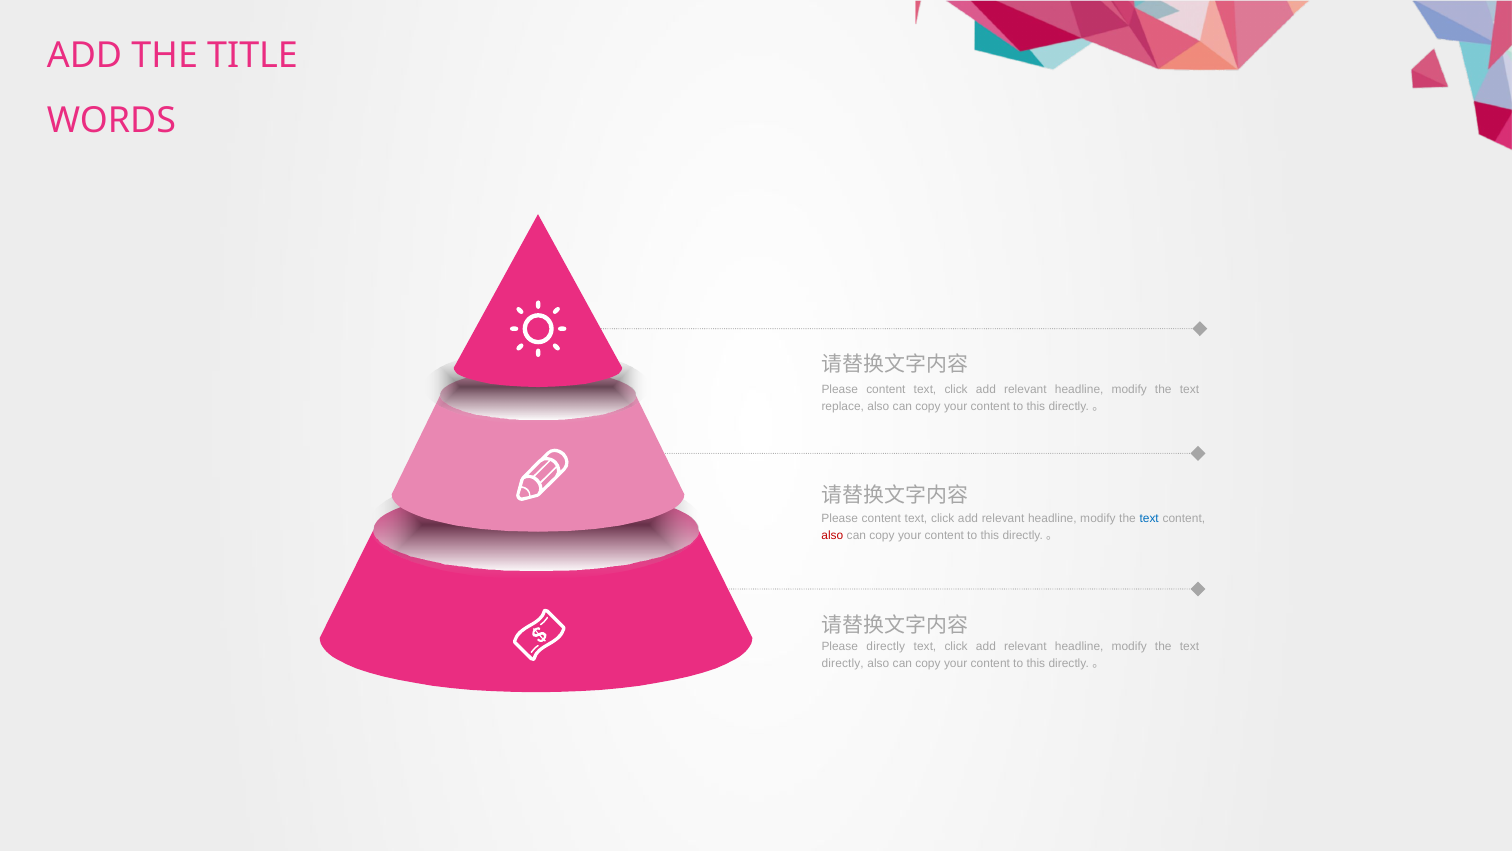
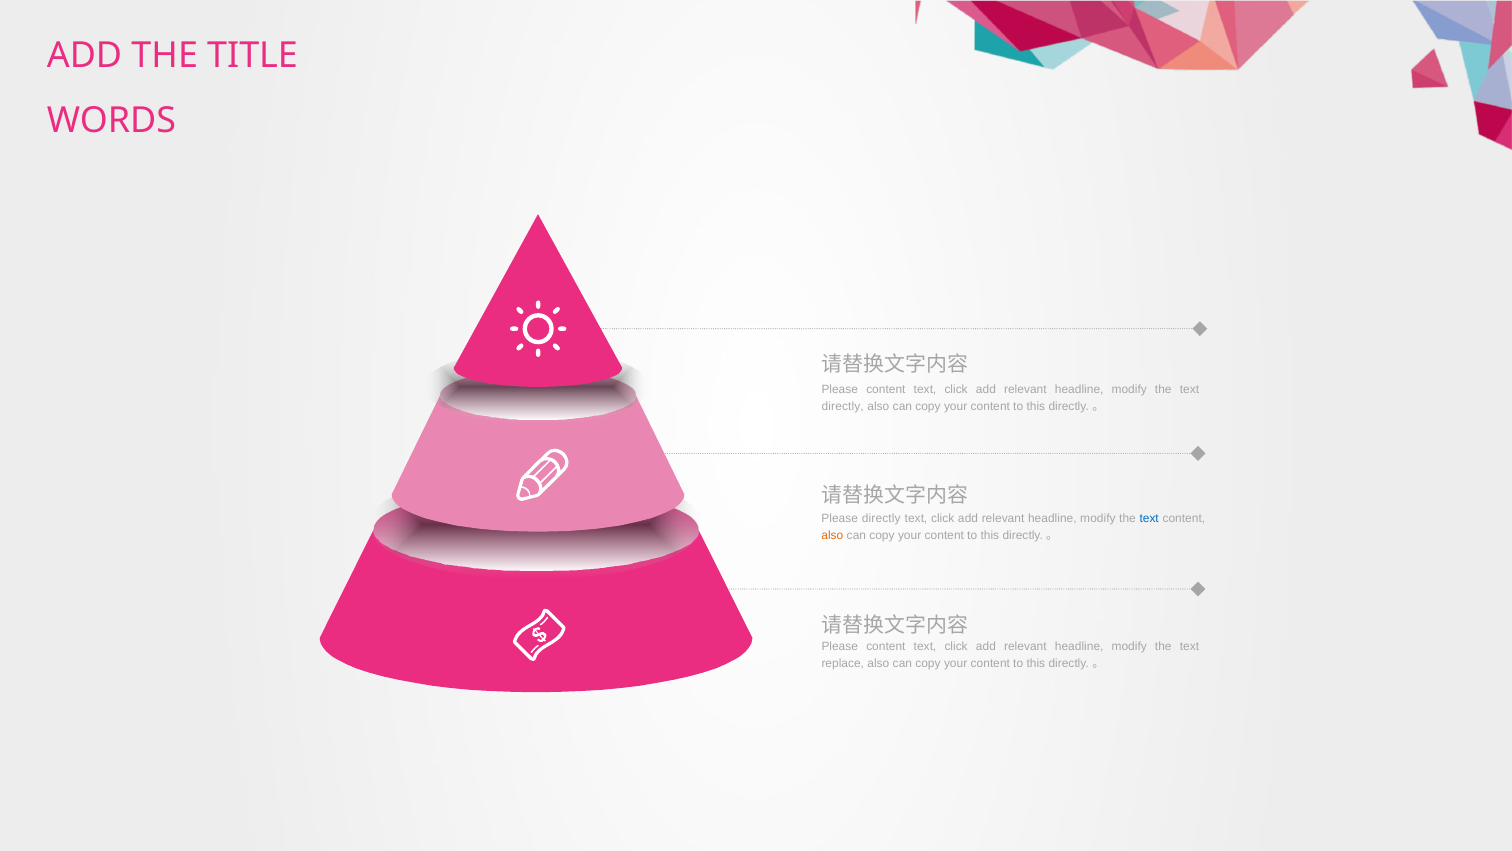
replace at (843, 406): replace -> directly
content at (881, 518): content -> directly
also at (832, 535) colour: red -> orange
directly at (886, 646): directly -> content
directly at (843, 664): directly -> replace
